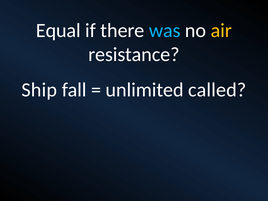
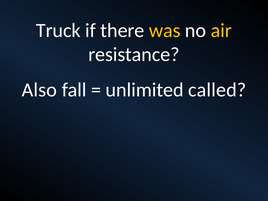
Equal: Equal -> Truck
was colour: light blue -> yellow
Ship: Ship -> Also
